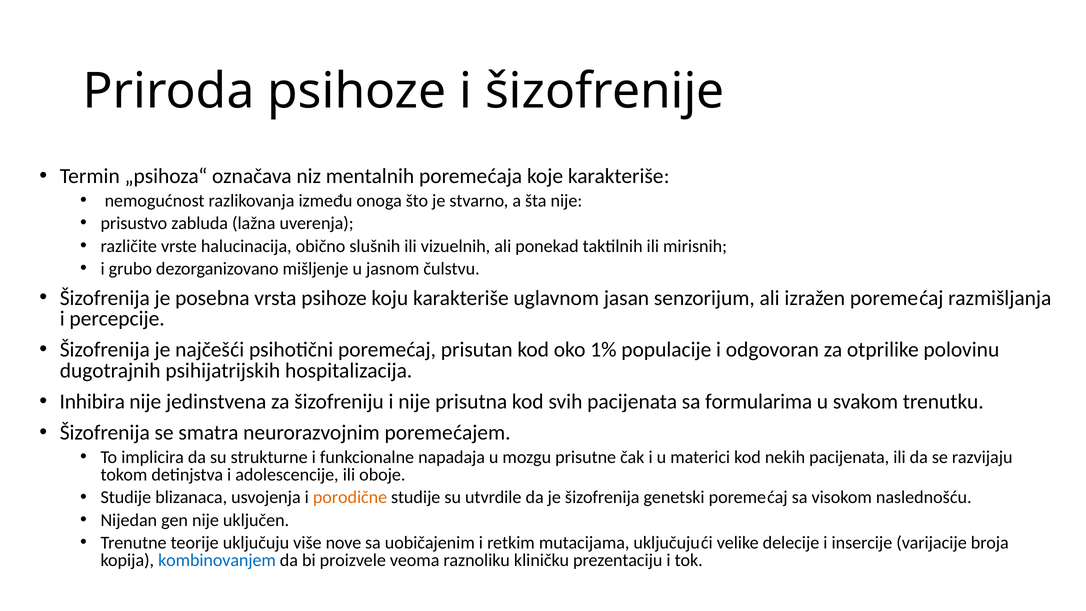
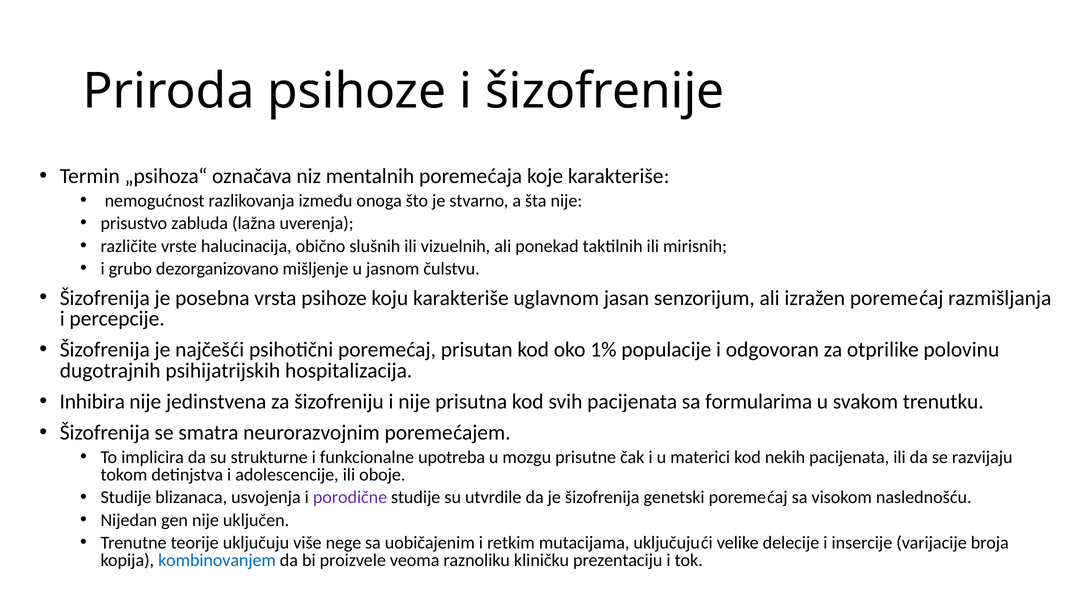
napadaja: napadaja -> upotreba
porodične colour: orange -> purple
nove: nove -> nege
